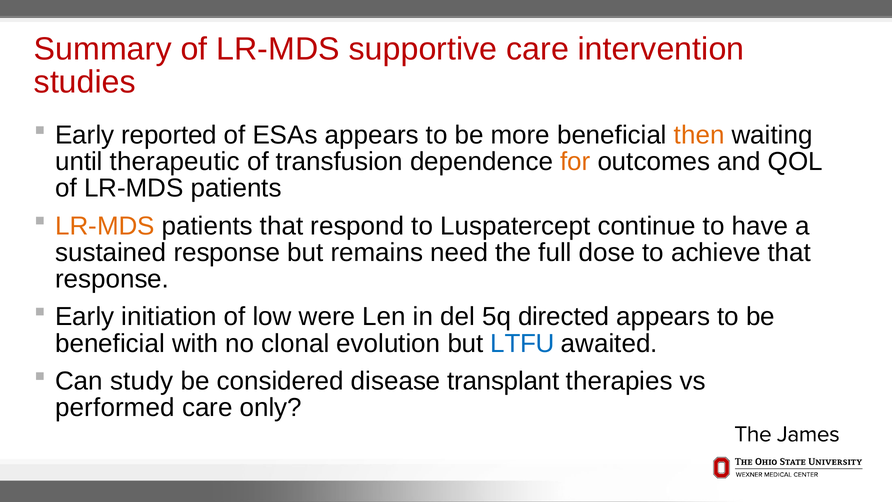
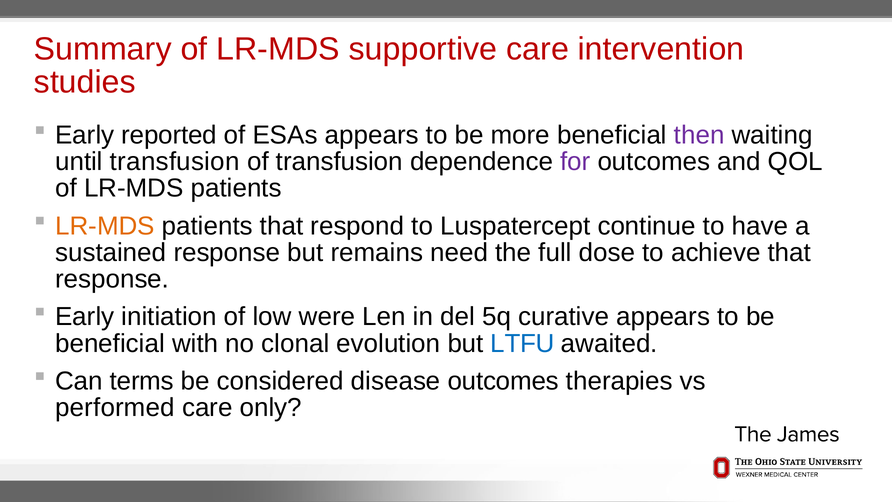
then colour: orange -> purple
until therapeutic: therapeutic -> transfusion
for colour: orange -> purple
directed: directed -> curative
study: study -> terms
disease transplant: transplant -> outcomes
